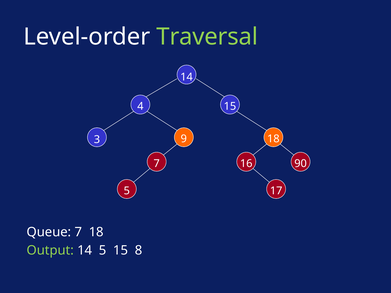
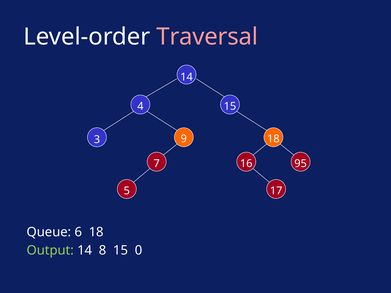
Traversal colour: light green -> pink
90: 90 -> 95
Queue 7: 7 -> 6
14 5: 5 -> 8
8: 8 -> 0
